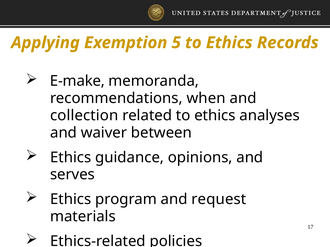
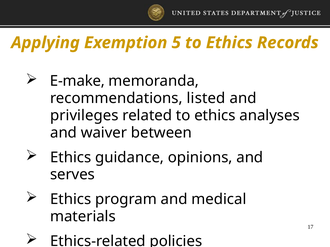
when: when -> listed
collection: collection -> privileges
request: request -> medical
